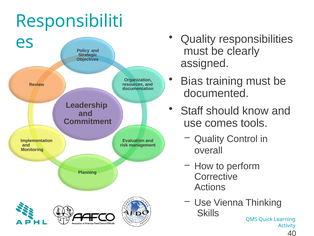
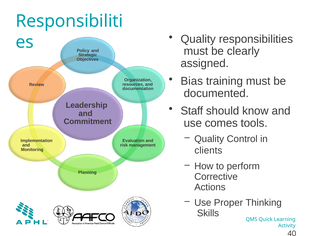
overall: overall -> clients
Vienna: Vienna -> Proper
